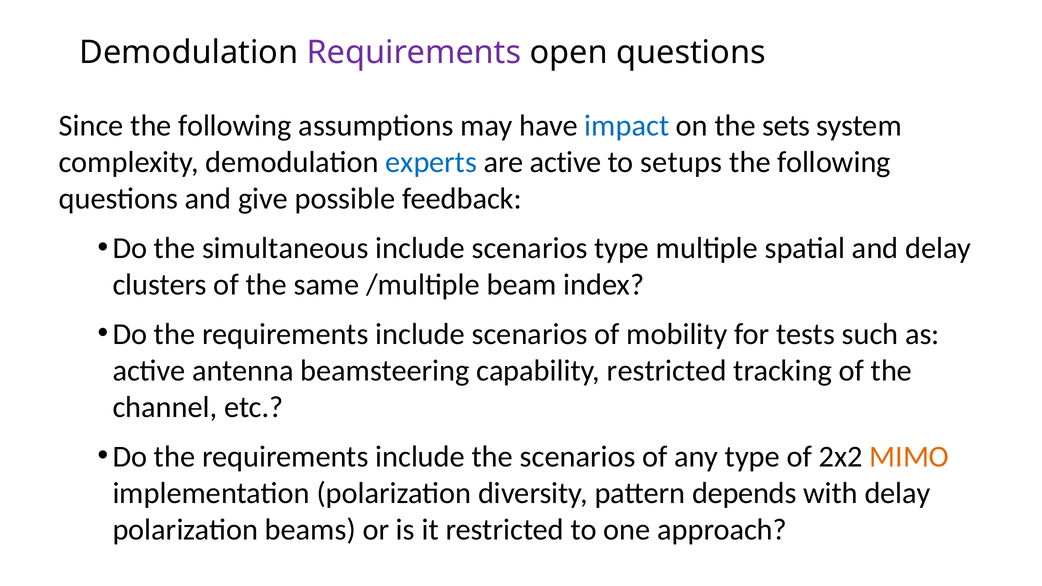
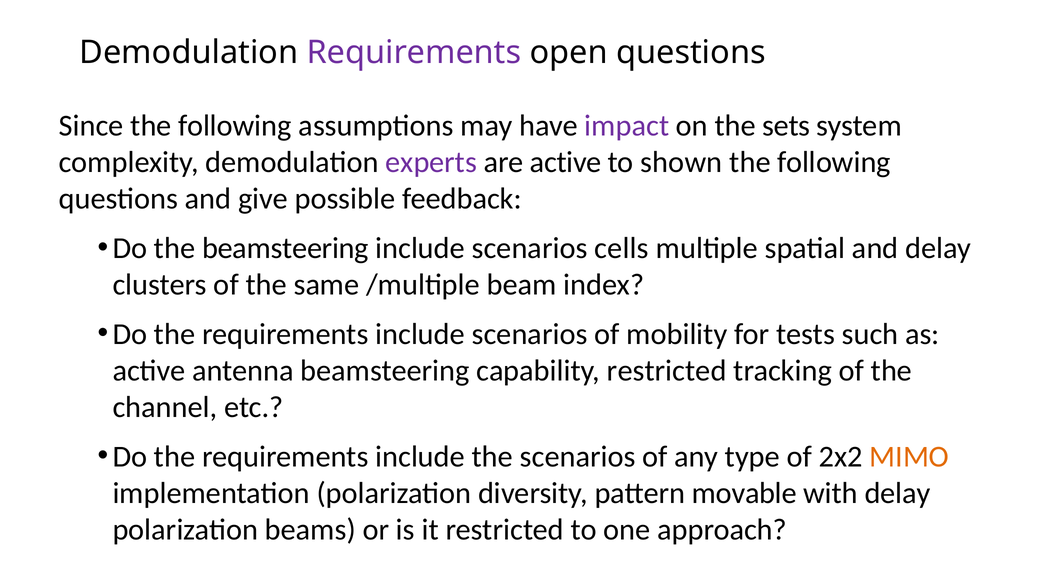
impact colour: blue -> purple
experts colour: blue -> purple
setups: setups -> shown
the simultaneous: simultaneous -> beamsteering
scenarios type: type -> cells
depends: depends -> movable
